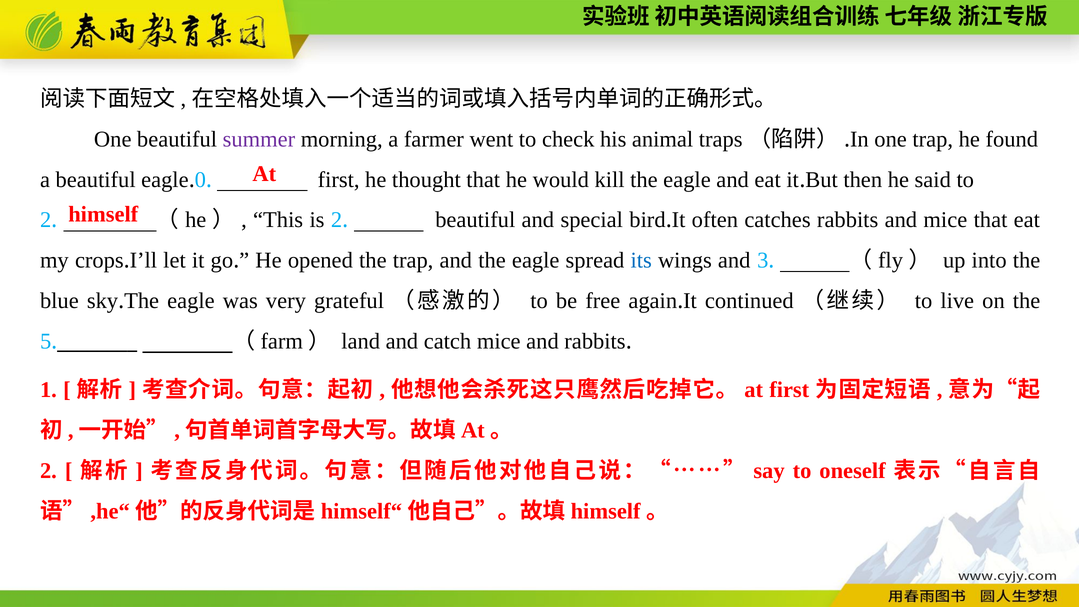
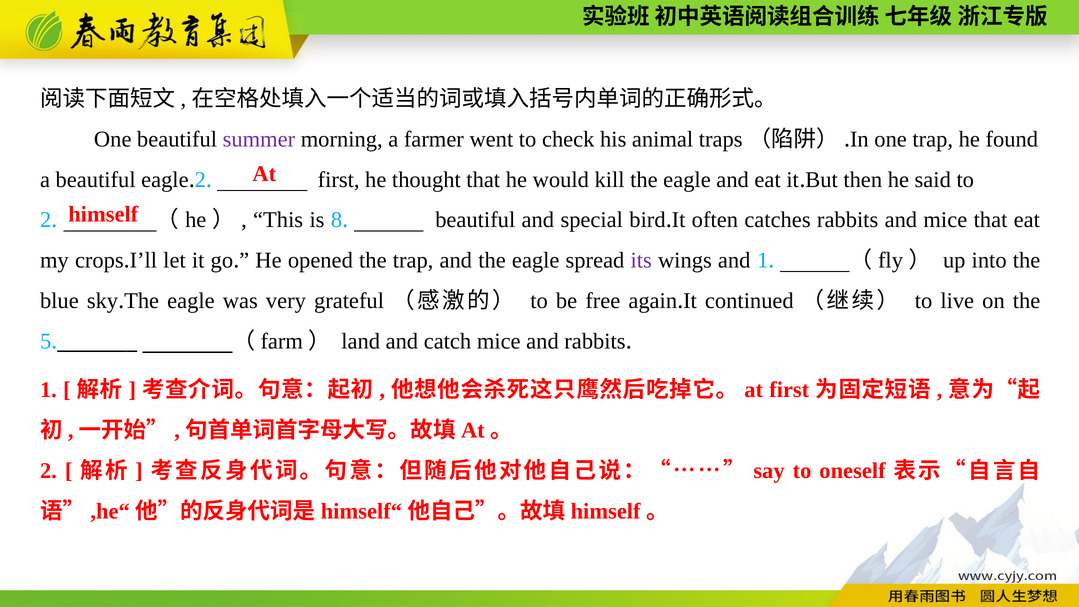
0 at (200, 180): 0 -> 2
is 2: 2 -> 8
its colour: blue -> purple
and 3: 3 -> 1
